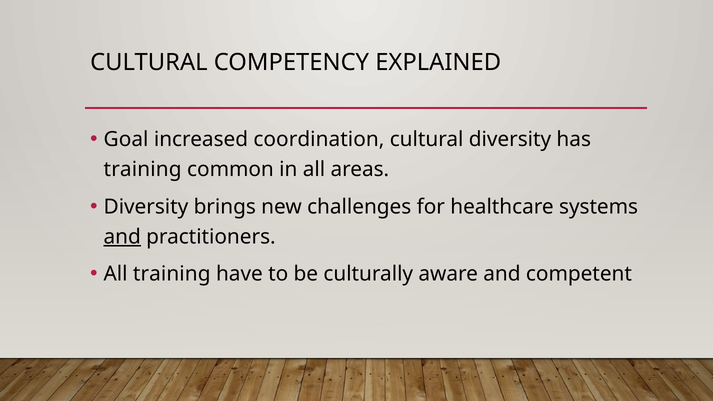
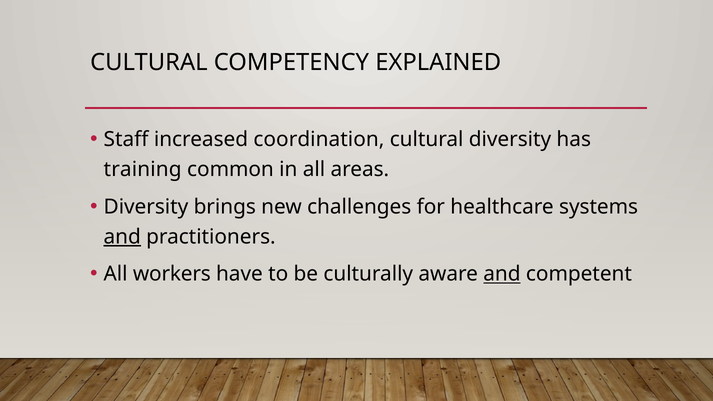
Goal: Goal -> Staff
All training: training -> workers
and at (502, 274) underline: none -> present
